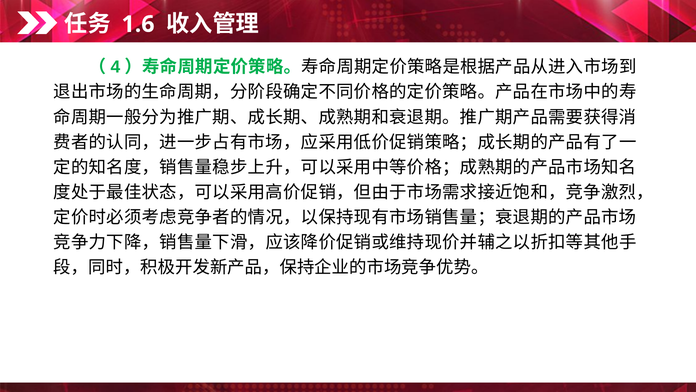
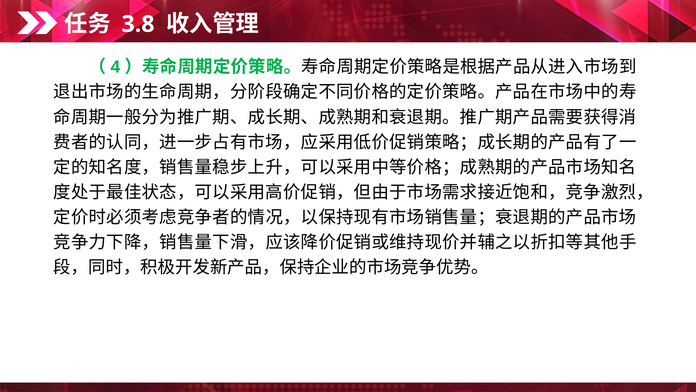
1.6: 1.6 -> 3.8
